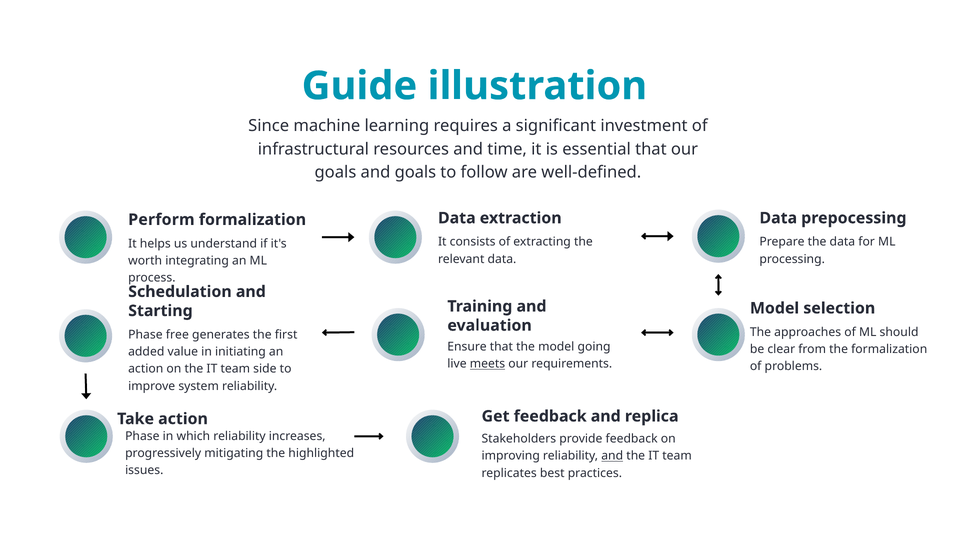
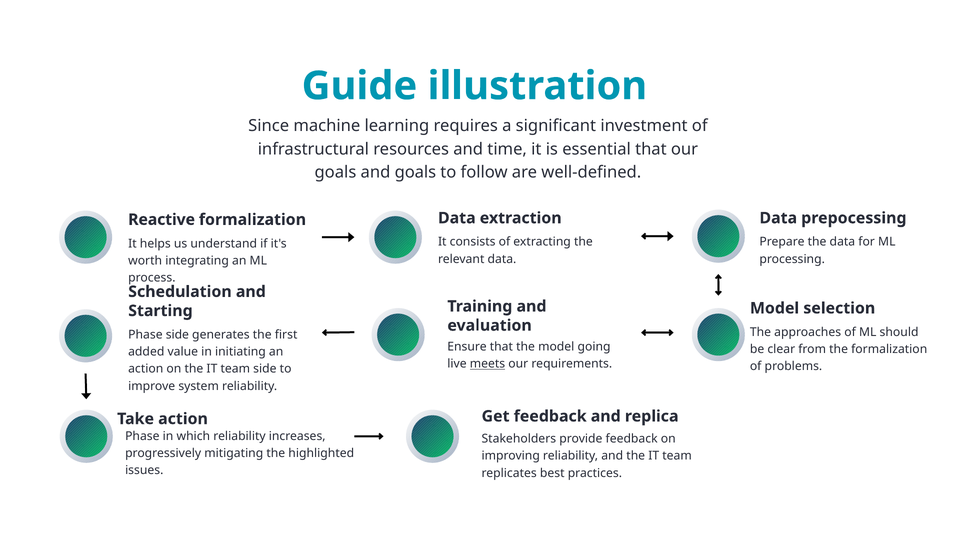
Perform: Perform -> Reactive
Phase free: free -> side
and at (612, 456) underline: present -> none
